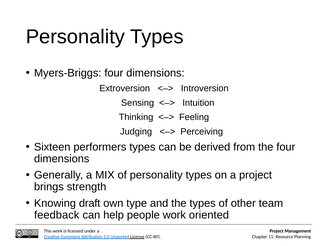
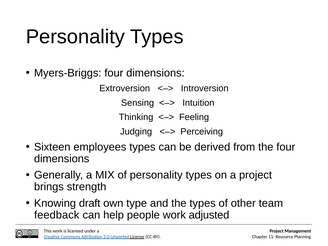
performers: performers -> employees
oriented: oriented -> adjusted
